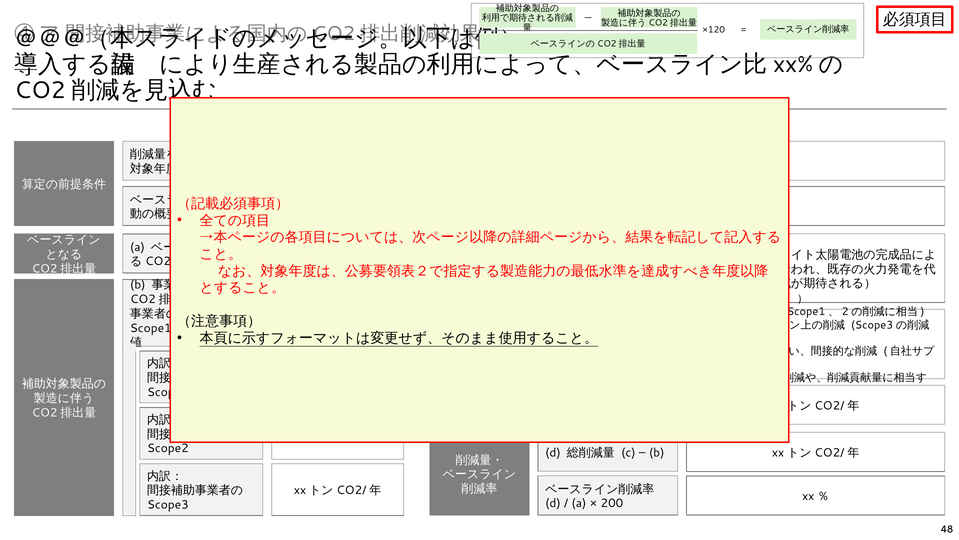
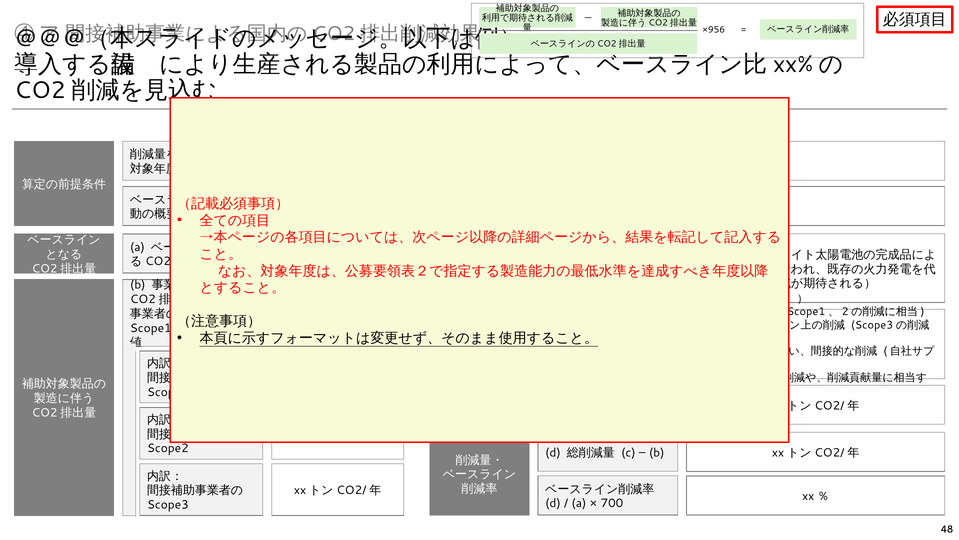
×120: ×120 -> ×956
200: 200 -> 700
